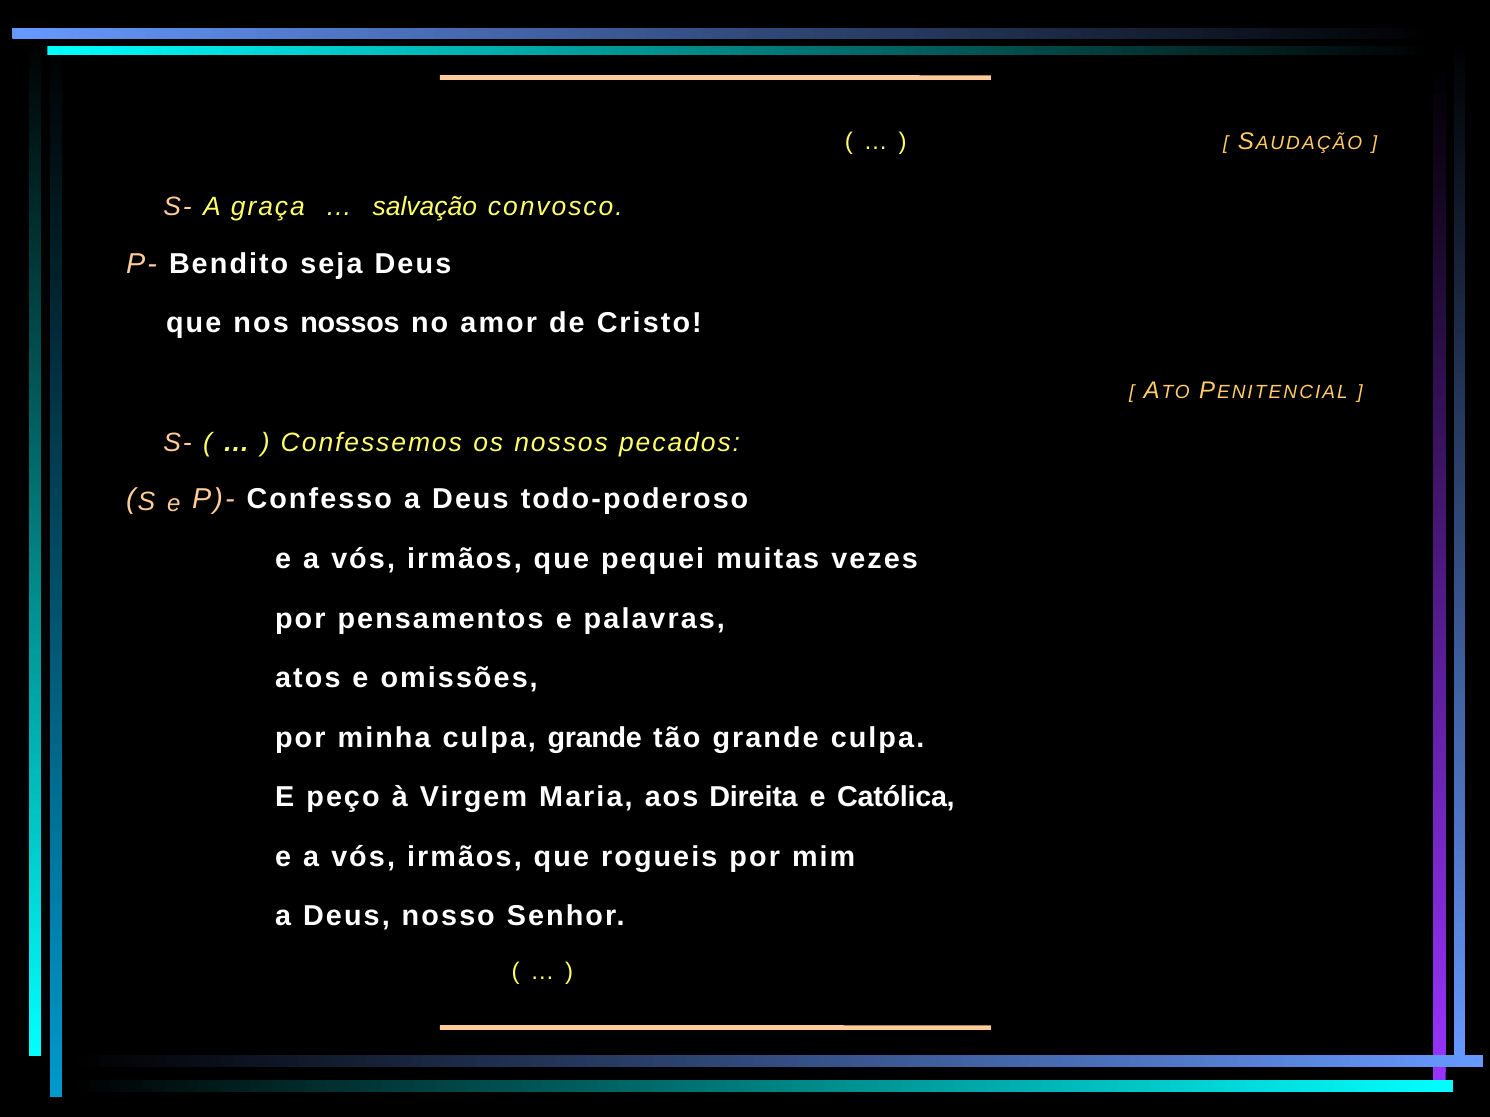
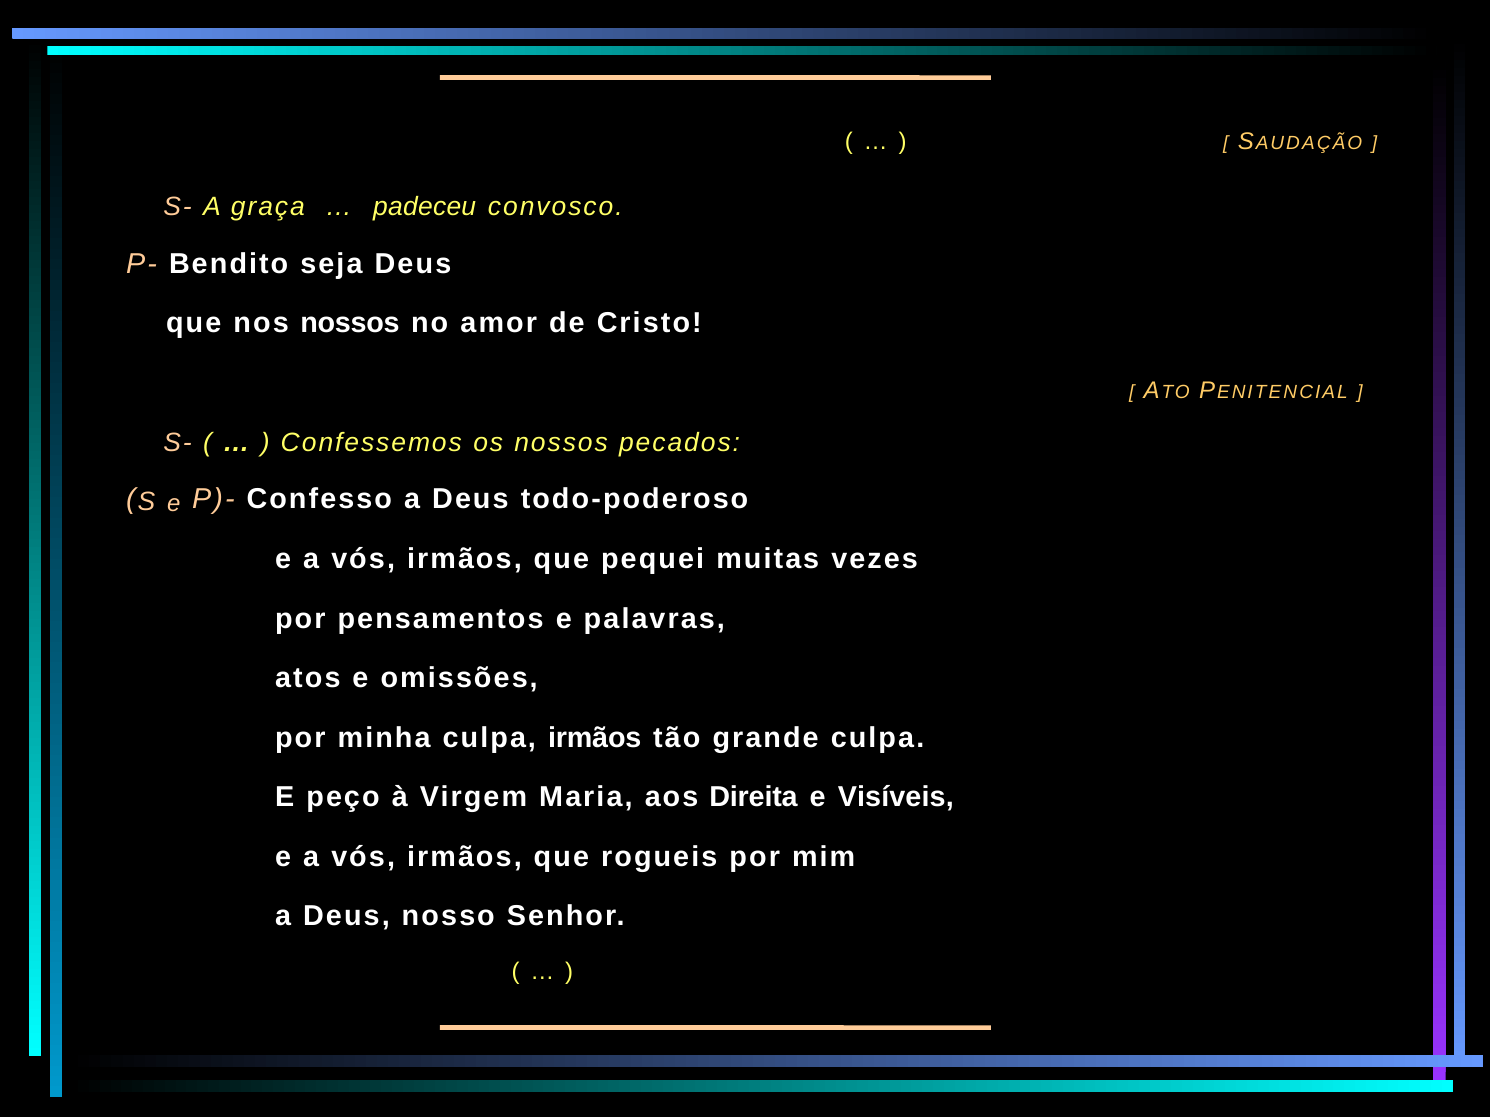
salvação: salvação -> padeceu
culpa grande: grande -> irmãos
Católica: Católica -> Visíveis
